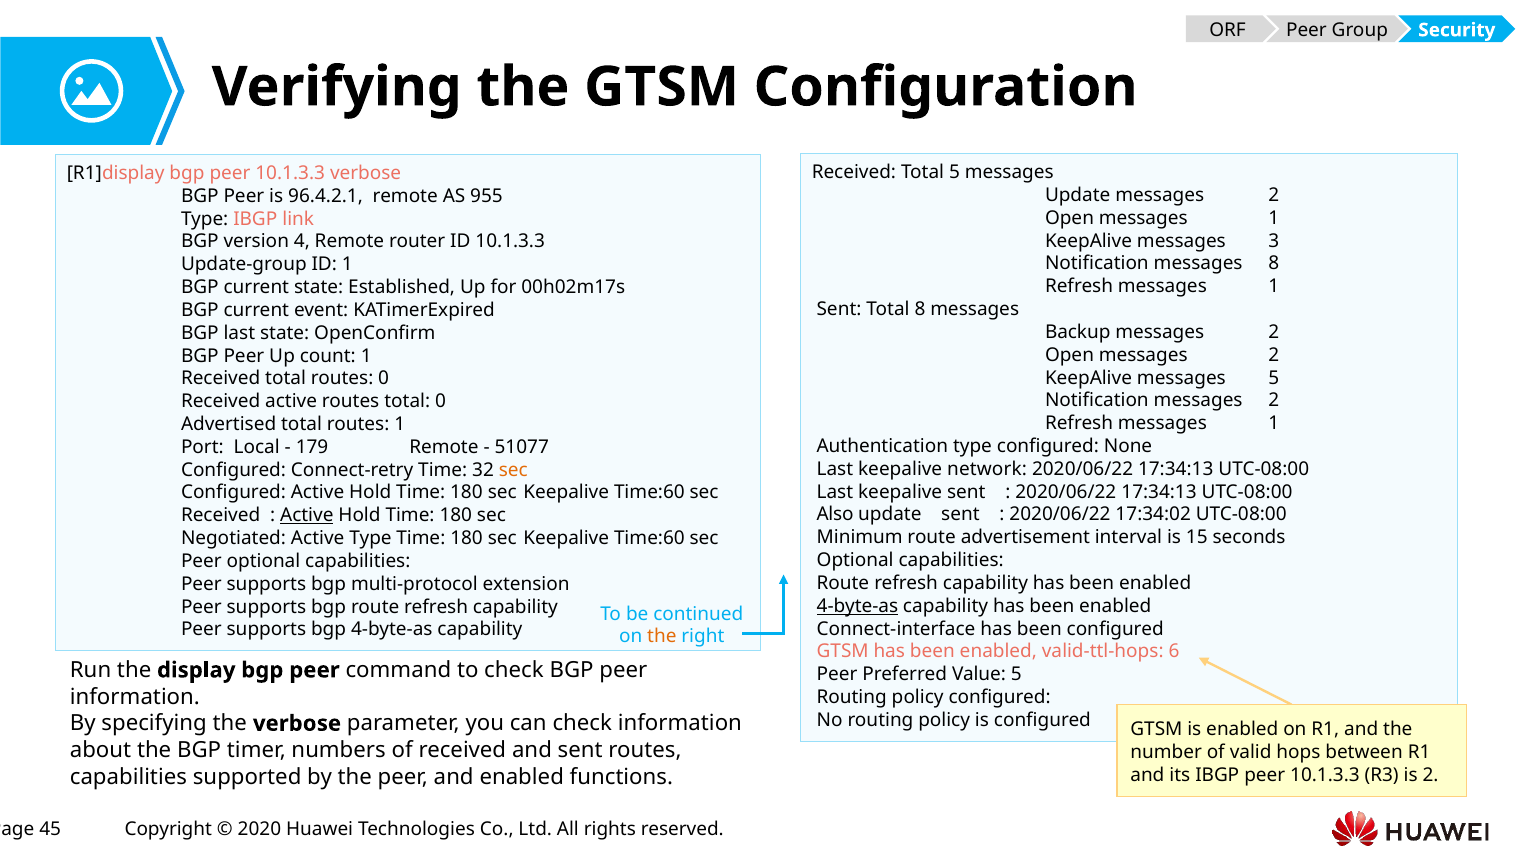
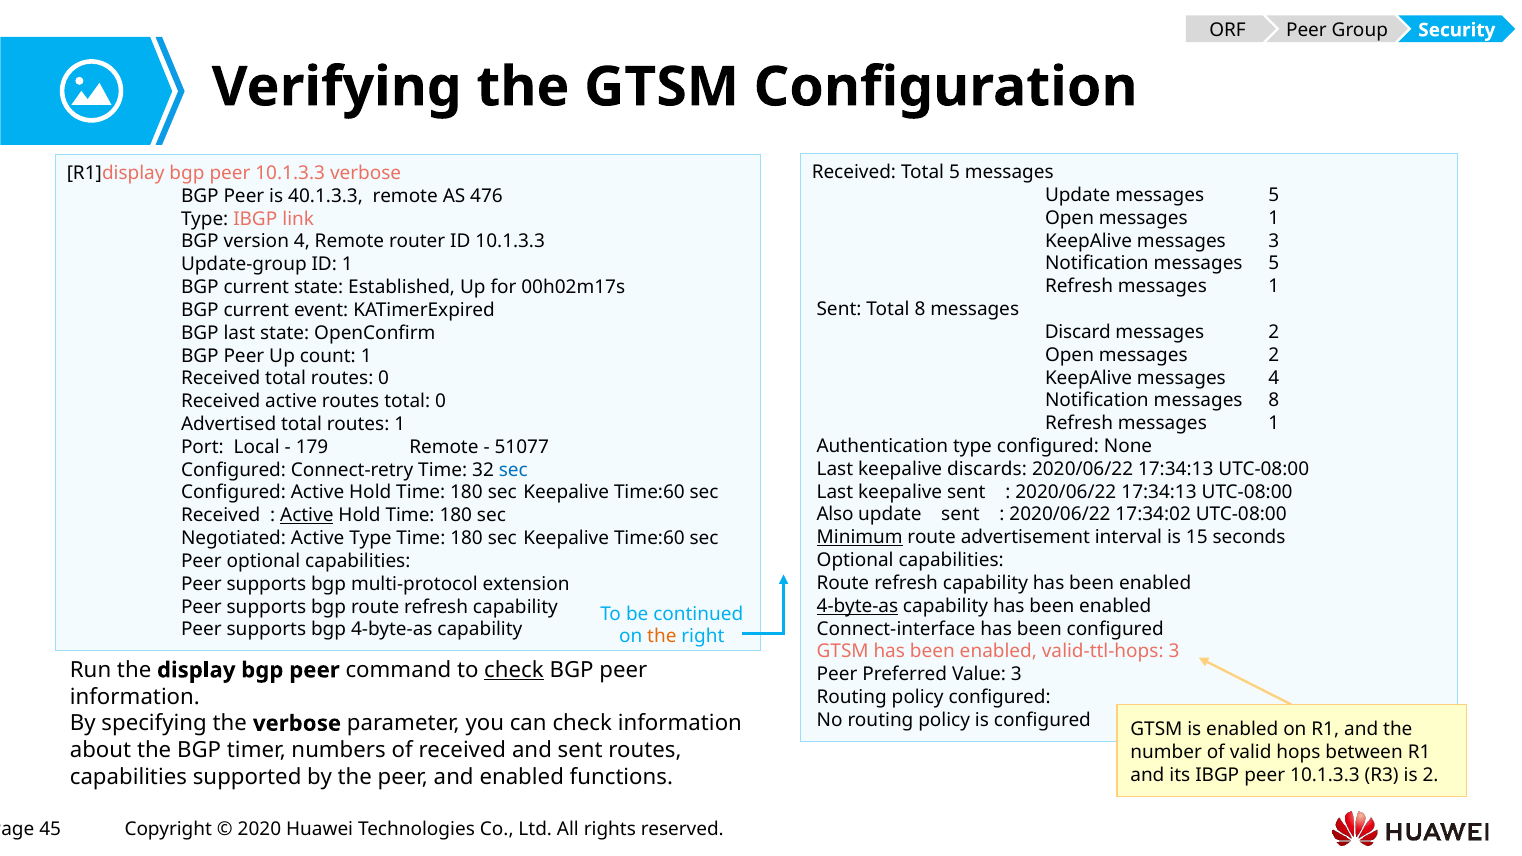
Update messages 2: 2 -> 5
96.4.2.1: 96.4.2.1 -> 40.1.3.3
955: 955 -> 476
Notification messages 8: 8 -> 5
Backup: Backup -> Discard
messages 5: 5 -> 4
Notification messages 2: 2 -> 8
network: network -> discards
sec at (513, 470) colour: orange -> blue
Minimum underline: none -> present
valid-ttl-hops 6: 6 -> 3
check at (514, 670) underline: none -> present
Value 5: 5 -> 3
